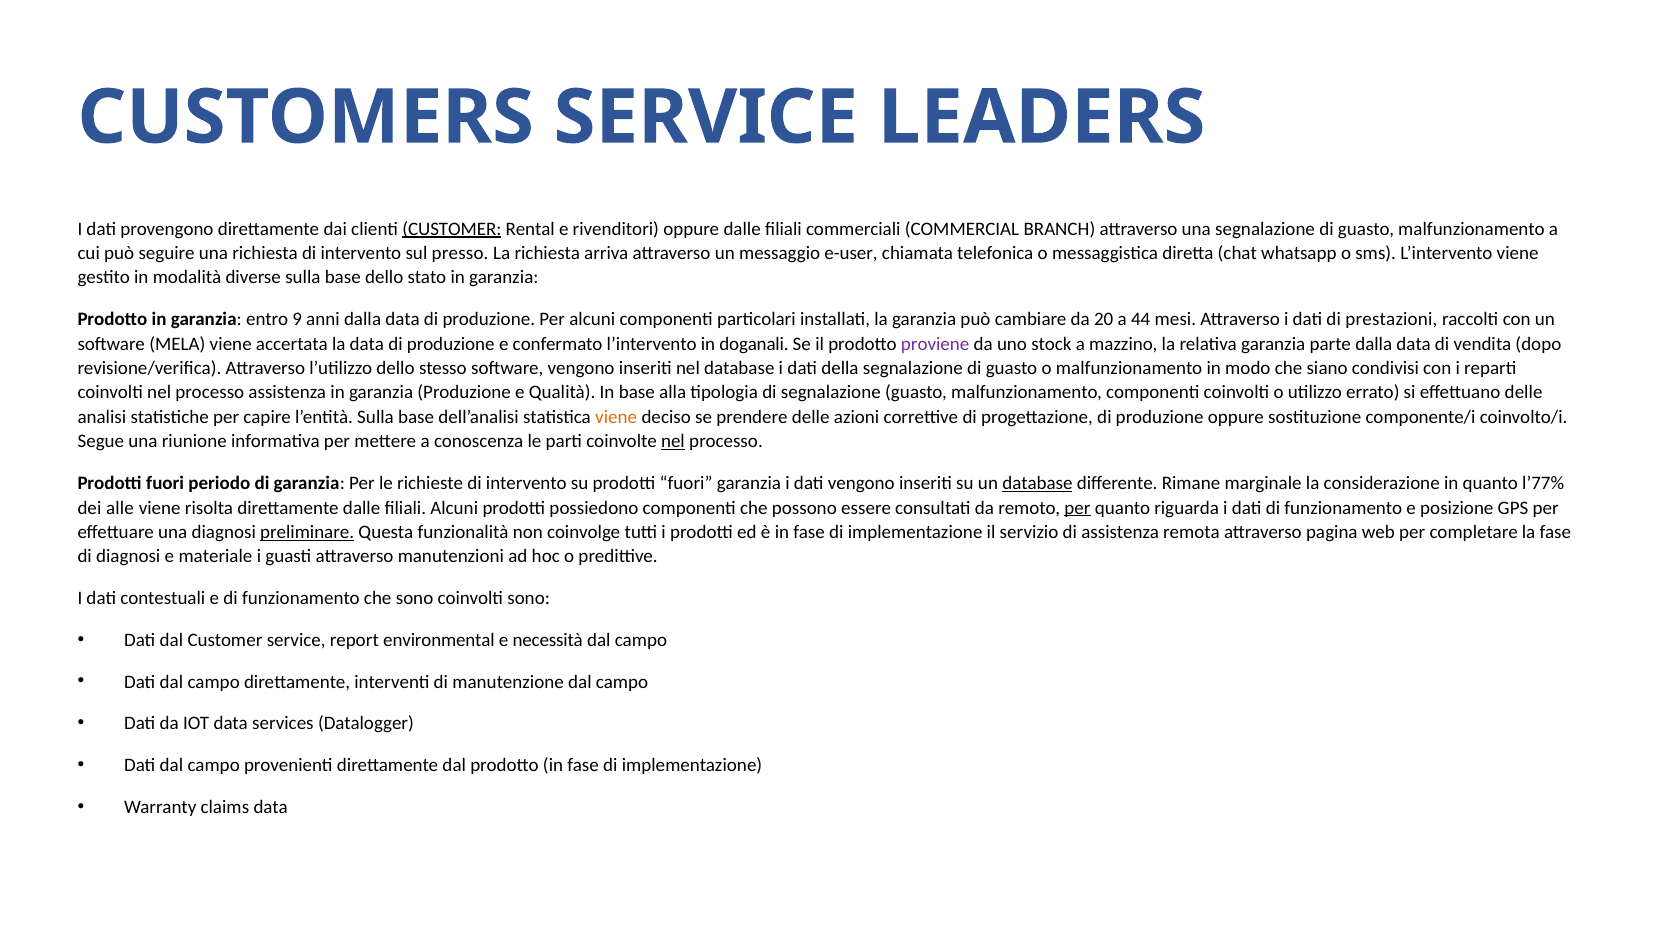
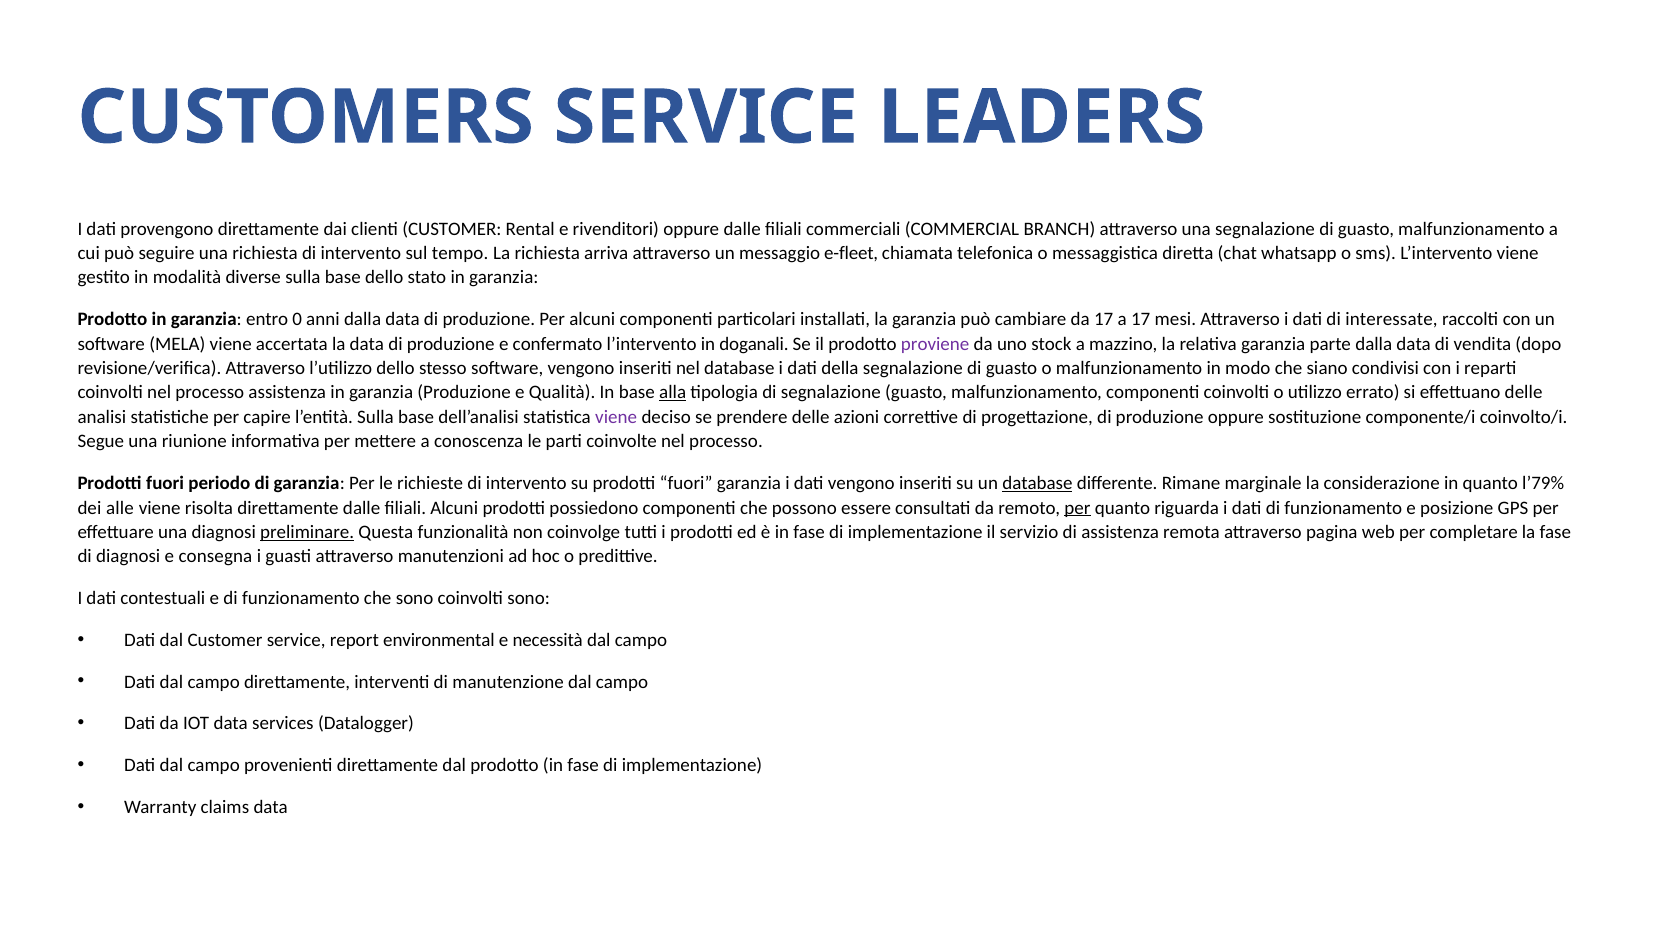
CUSTOMER at (452, 229) underline: present -> none
presso: presso -> tempo
e-user: e-user -> e-fleet
9: 9 -> 0
da 20: 20 -> 17
a 44: 44 -> 17
prestazioni: prestazioni -> interessate
alla underline: none -> present
viene at (616, 417) colour: orange -> purple
nel at (673, 441) underline: present -> none
l’77%: l’77% -> l’79%
materiale: materiale -> consegna
